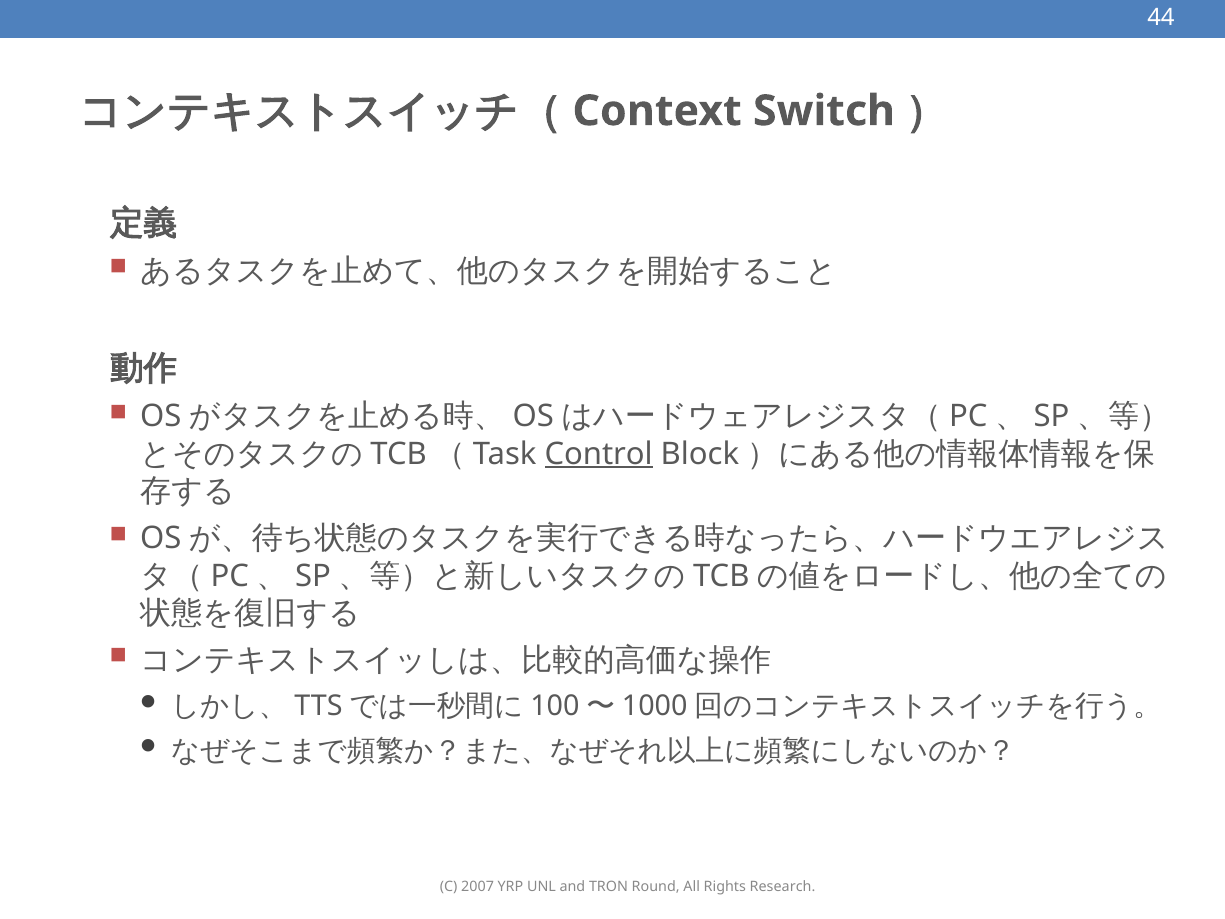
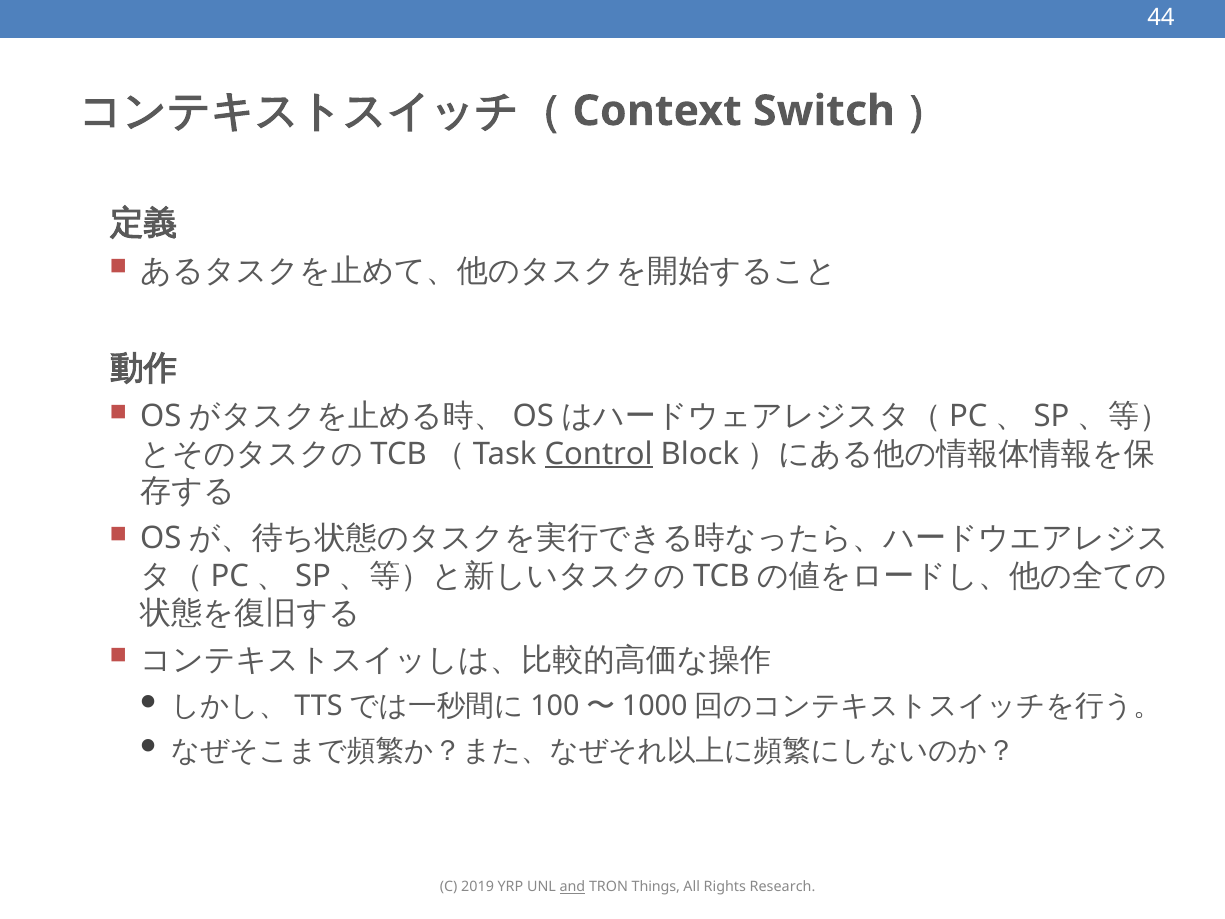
2007: 2007 -> 2019
and underline: none -> present
Round: Round -> Things
